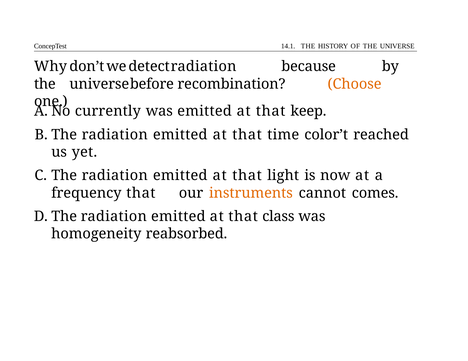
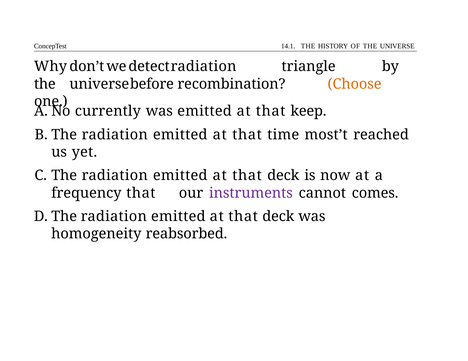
because: because -> triangle
color’t: color’t -> most’t
light at (283, 176): light -> deck
instruments colour: orange -> purple
class at (278, 217): class -> deck
